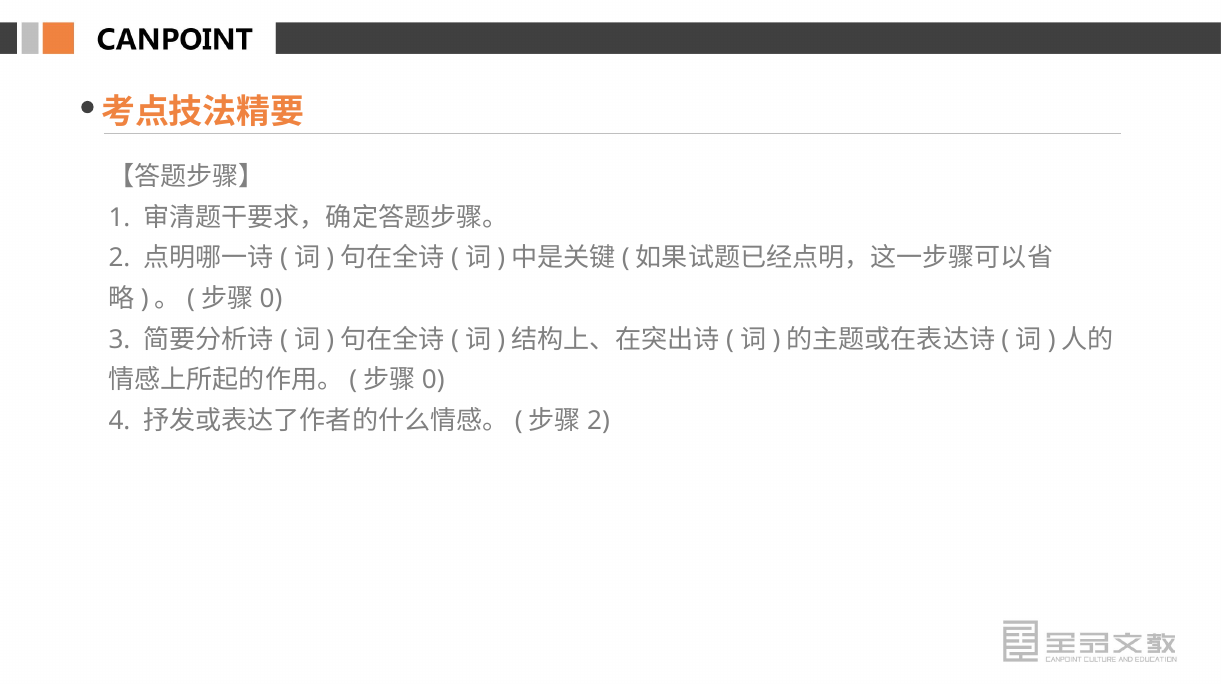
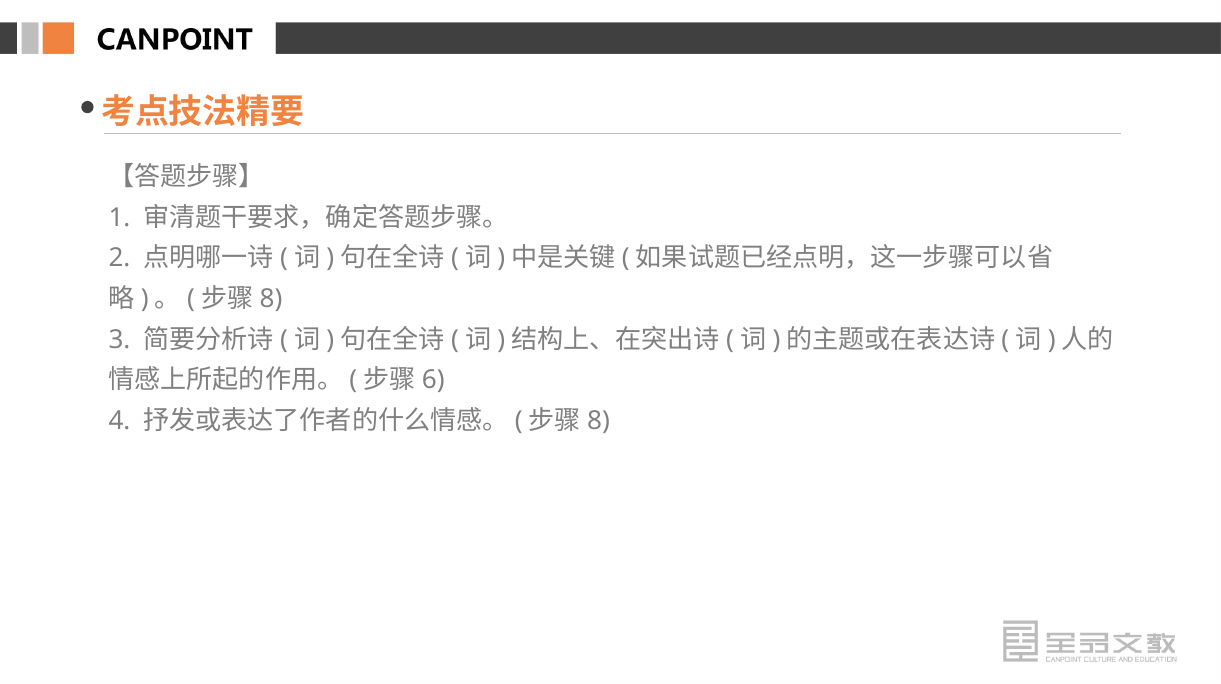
0 at (271, 299): 0 -> 8
0 at (433, 380): 0 -> 6
2 at (599, 421): 2 -> 8
